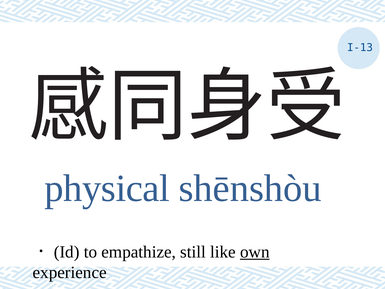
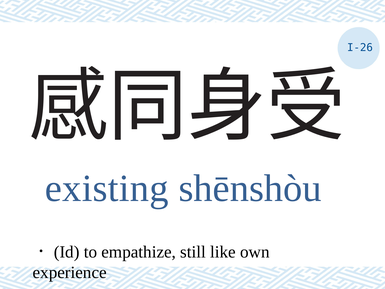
I-13: I-13 -> I-26
physical: physical -> existing
own underline: present -> none
